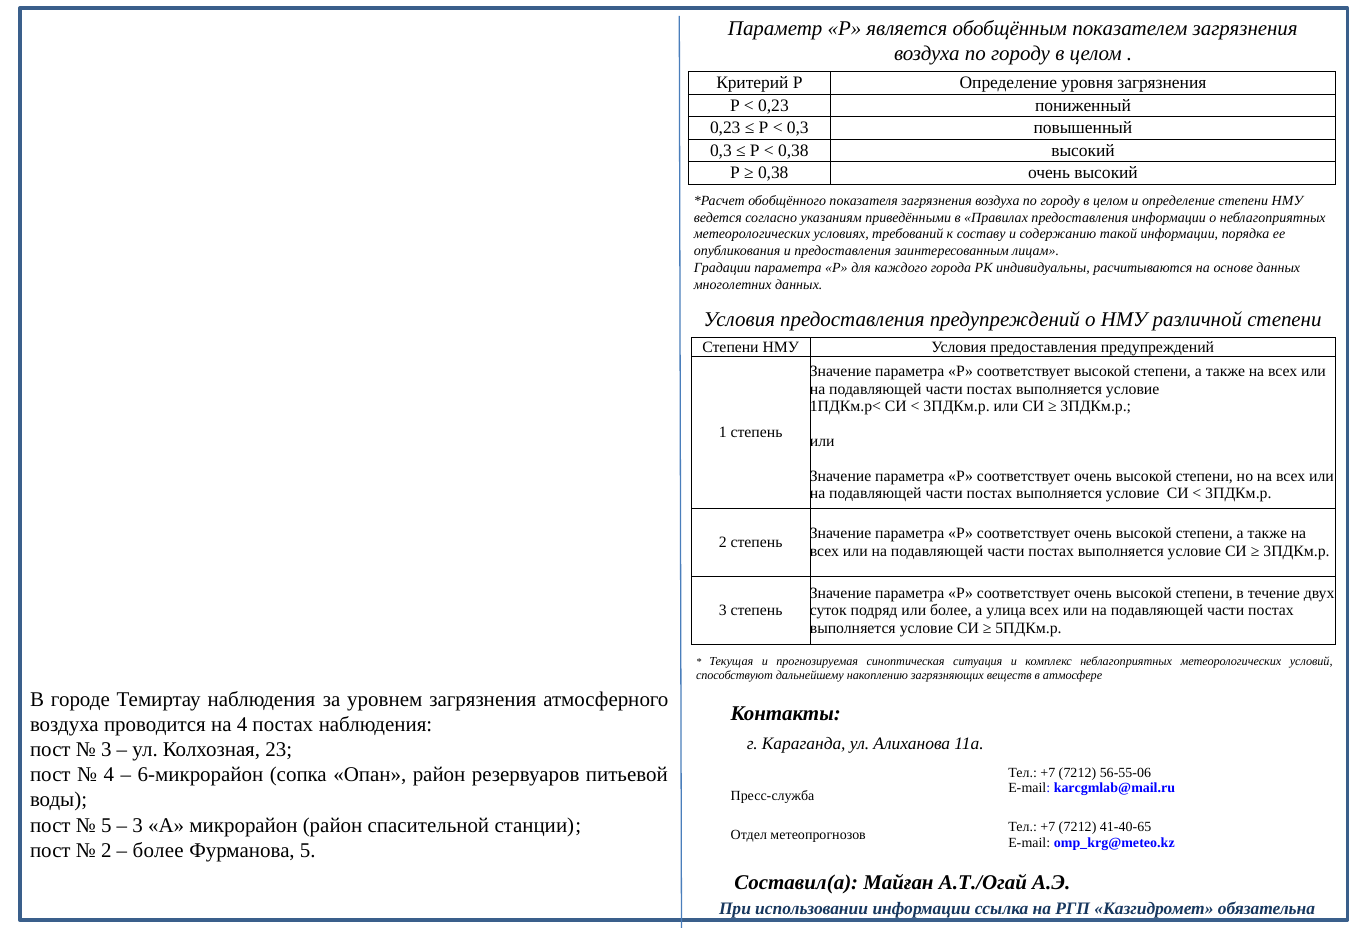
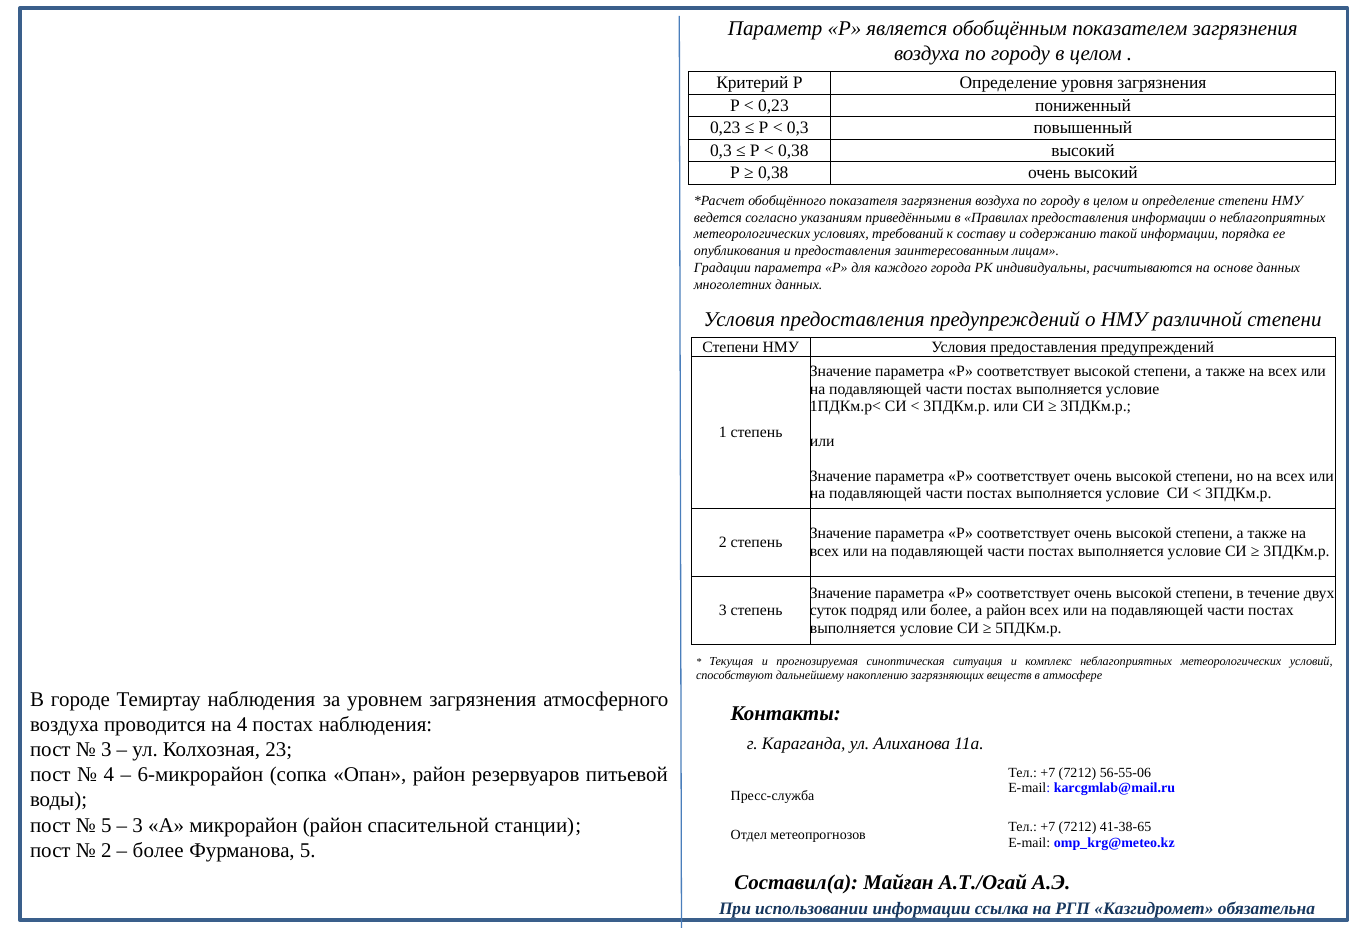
а улица: улица -> район
41-40-65: 41-40-65 -> 41-38-65
